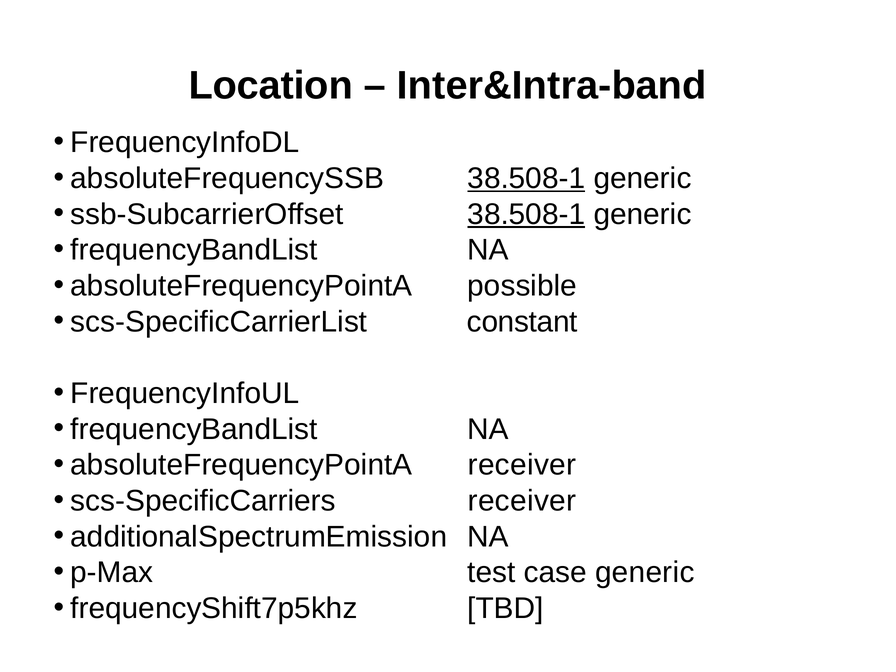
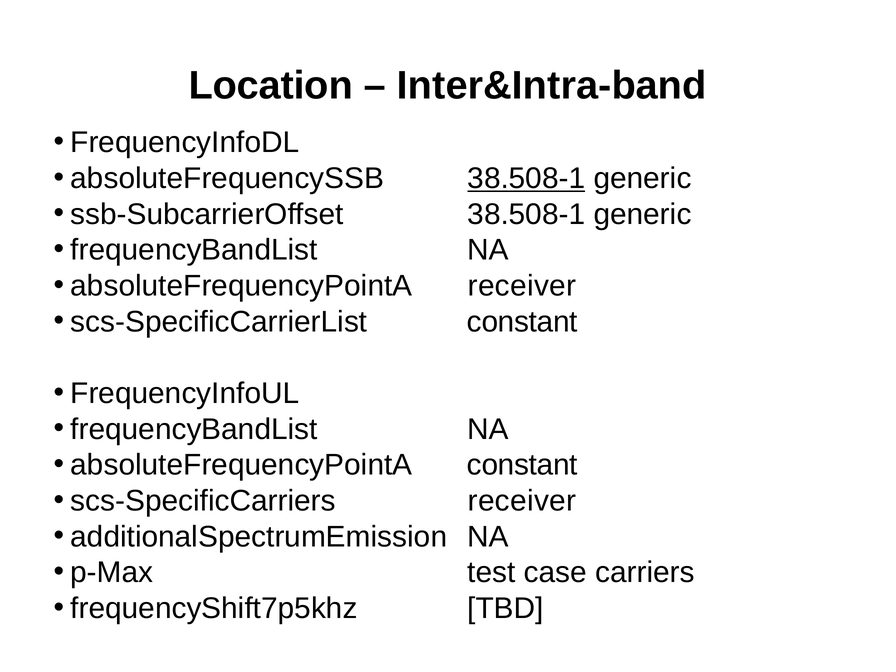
38.508-1 at (526, 214) underline: present -> none
absoluteFrequencyPointA possible: possible -> receiver
absoluteFrequencyPointA receiver: receiver -> constant
case generic: generic -> carriers
